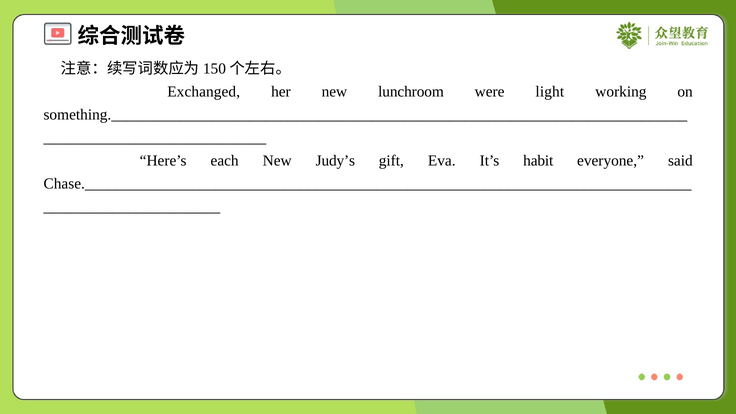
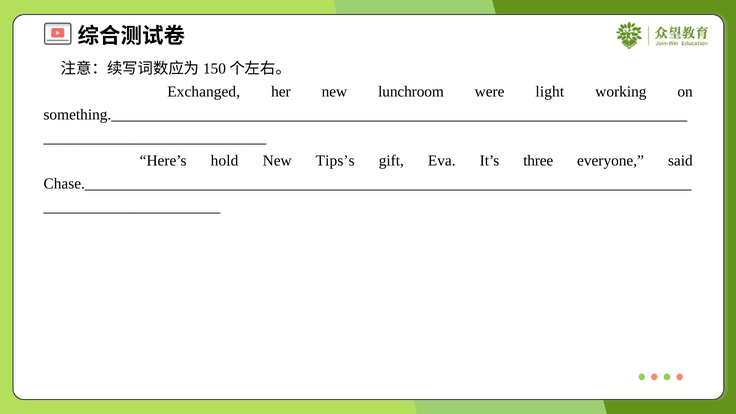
each: each -> hold
Judy’s: Judy’s -> Tips’s
habit: habit -> three
